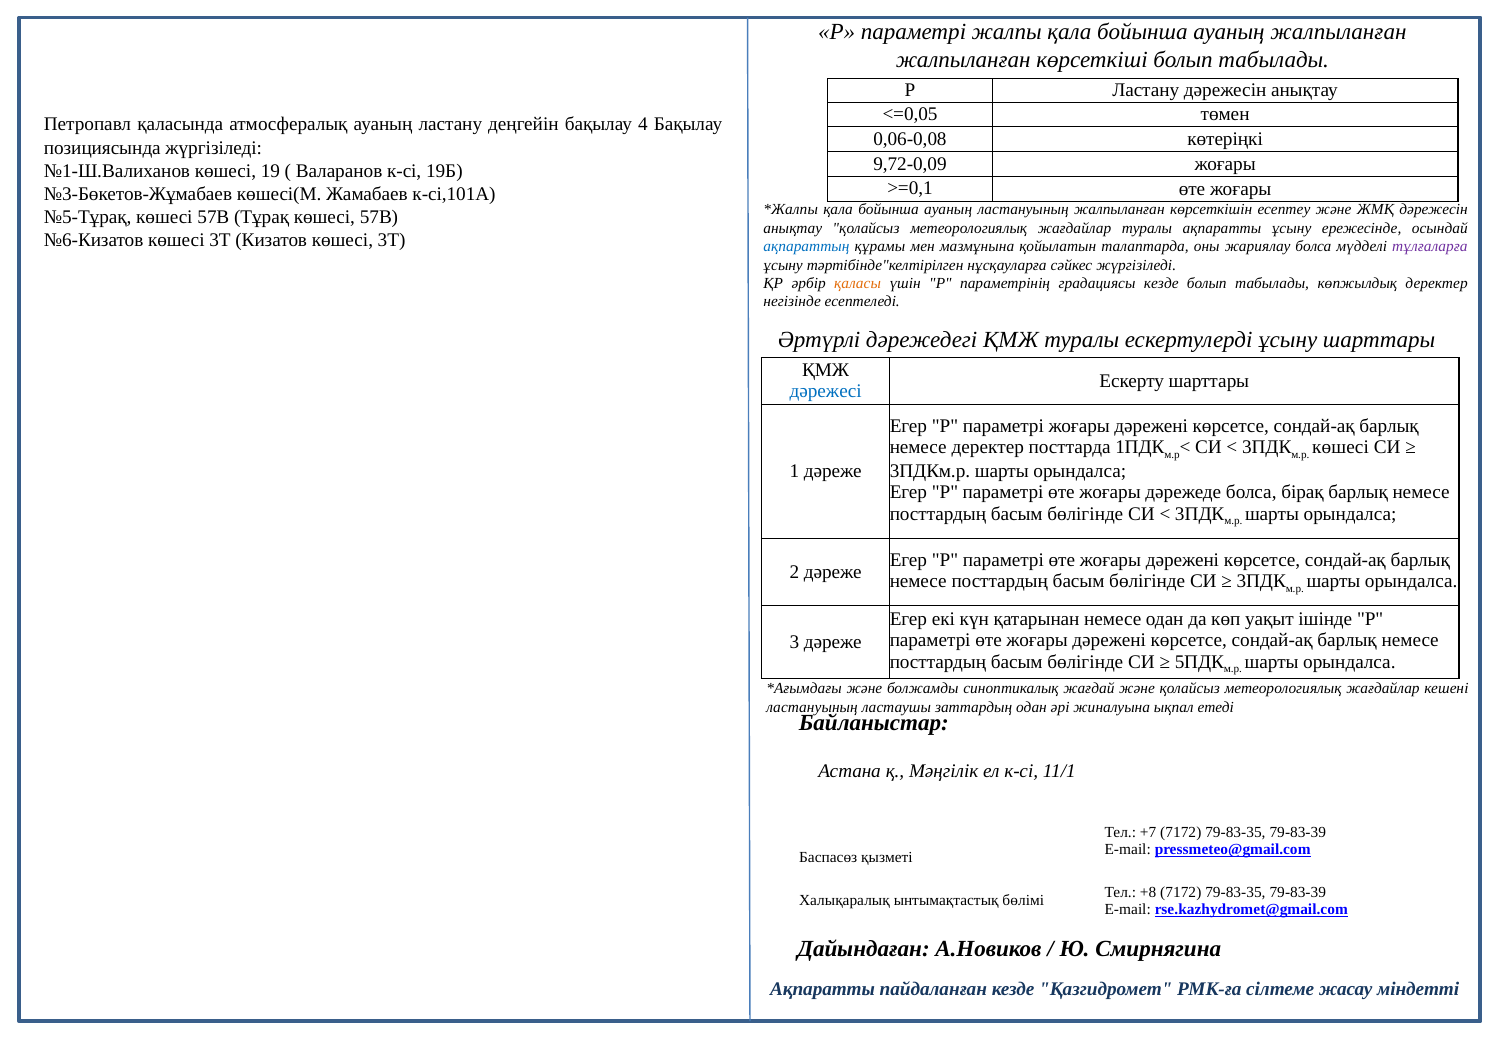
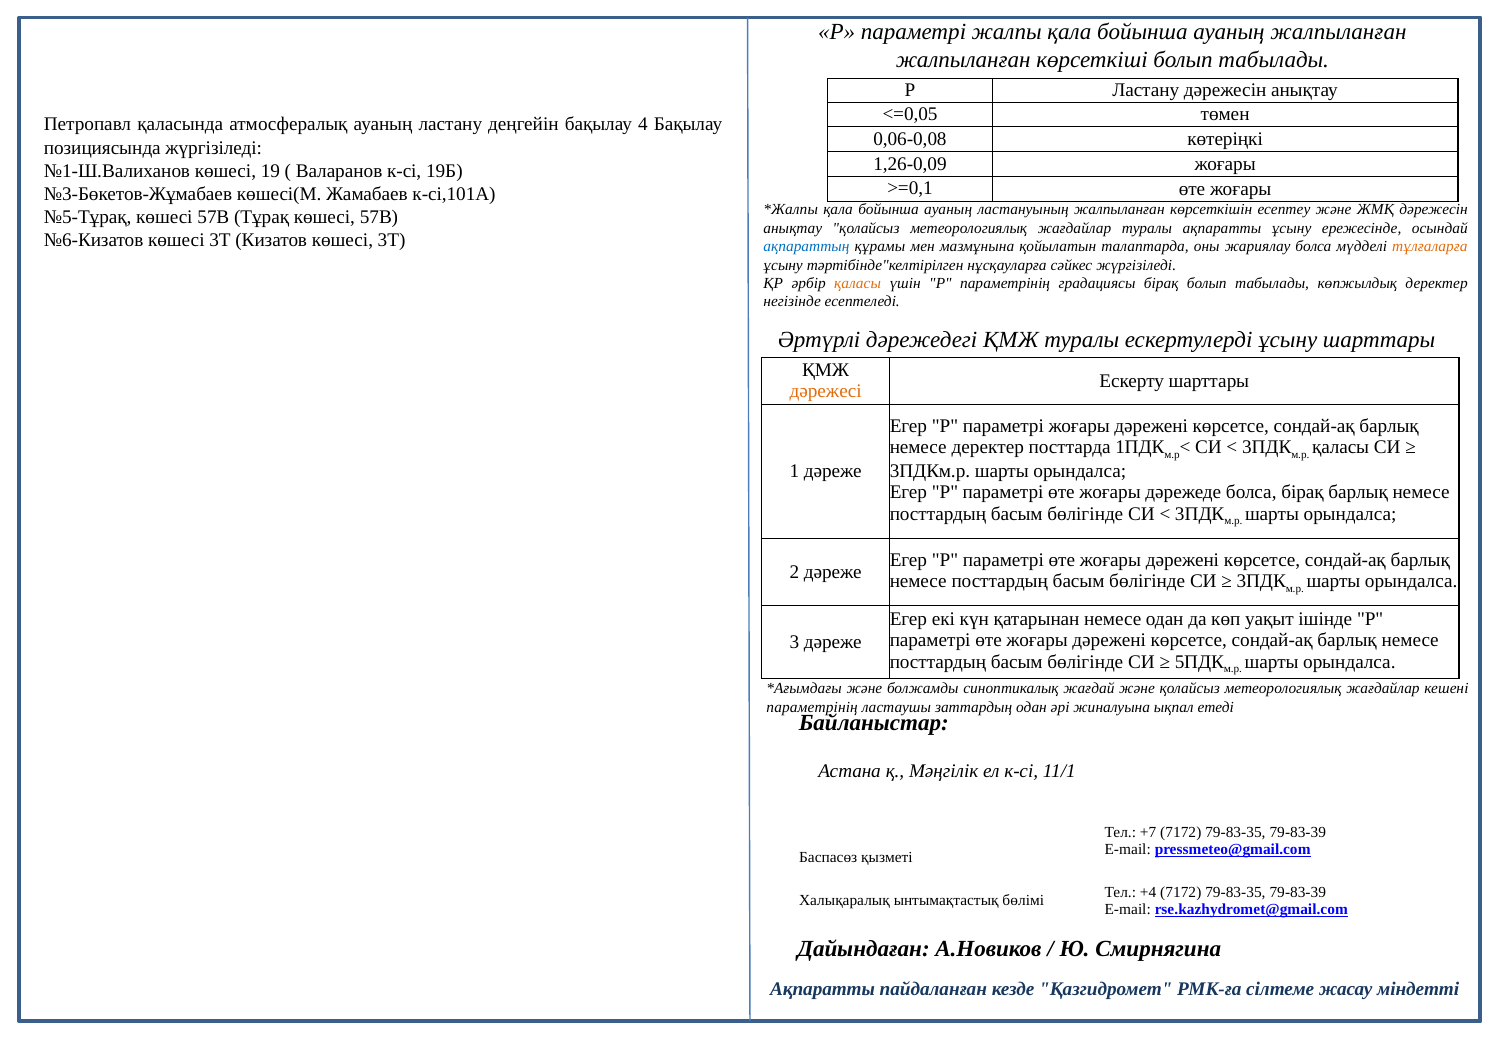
9,72-0,09: 9,72-0,09 -> 1,26-0,09
тұлғаларға colour: purple -> orange
градациясы кезде: кезде -> бірақ
дәрежесі colour: blue -> orange
көшесі at (1341, 447): көшесі -> қаласы
ластануының at (812, 707): ластануының -> параметрінің
+8: +8 -> +4
